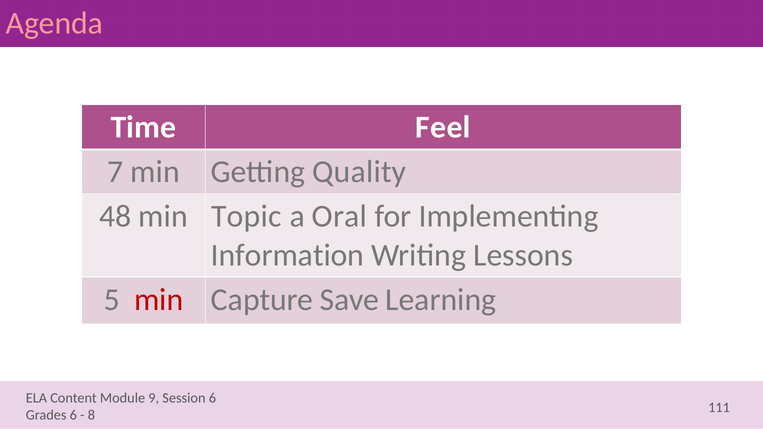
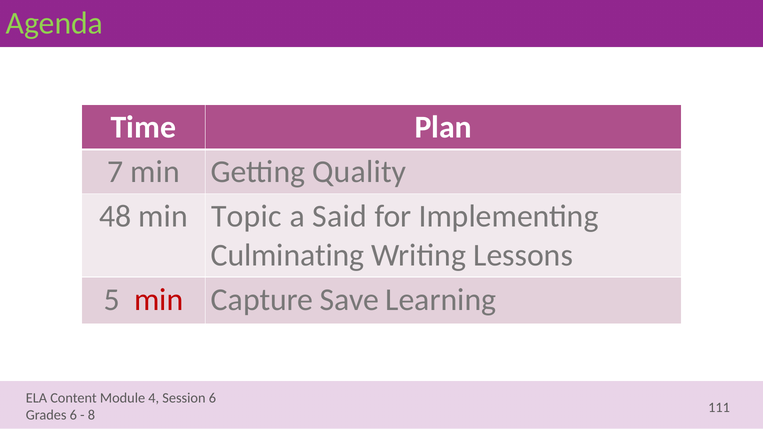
Agenda colour: pink -> light green
Feel: Feel -> Plan
Oral: Oral -> Said
Information: Information -> Culminating
9: 9 -> 4
